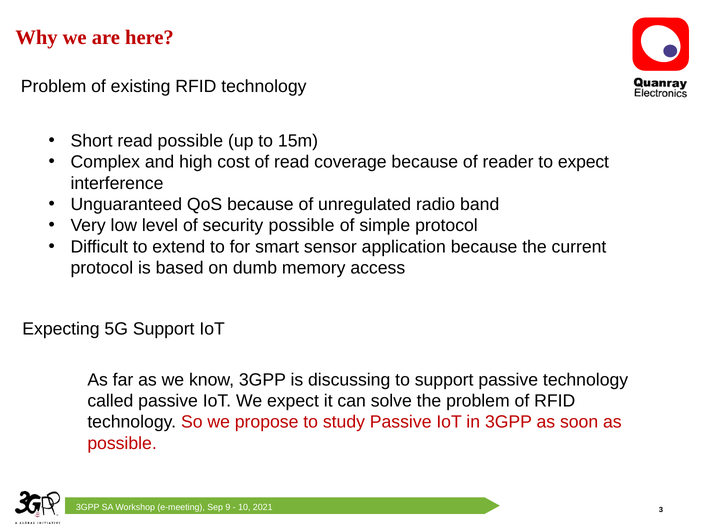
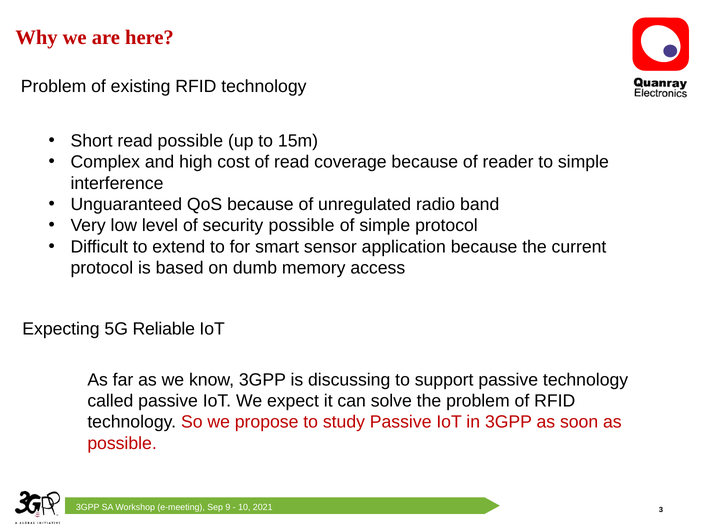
to expect: expect -> simple
5G Support: Support -> Reliable
